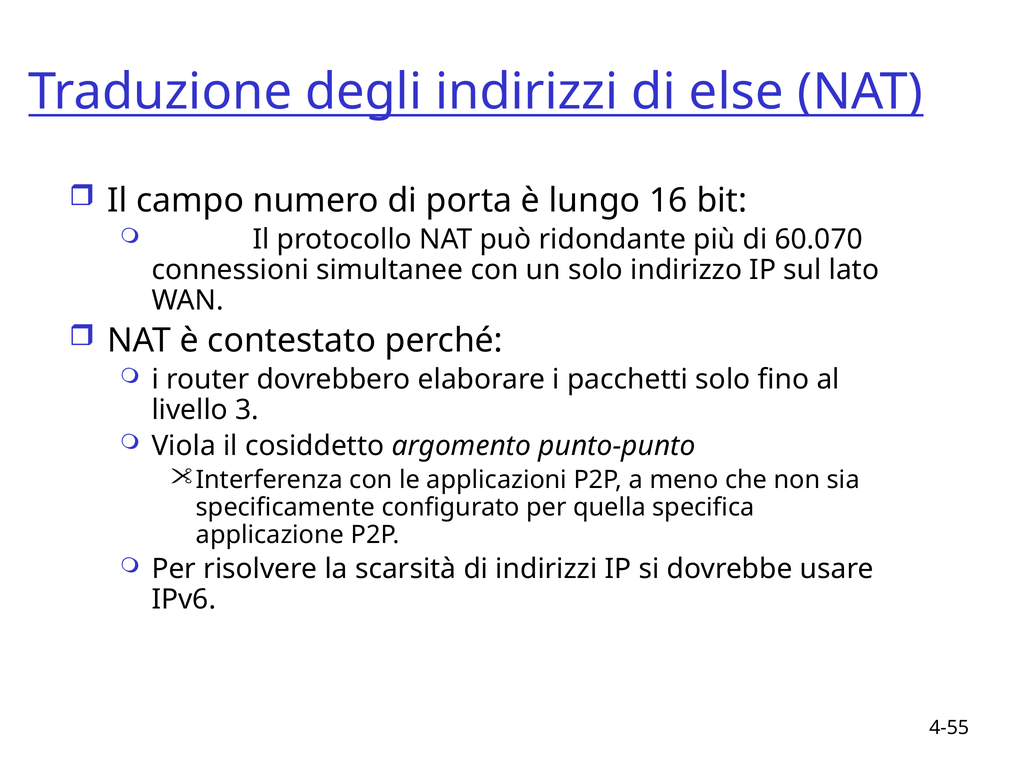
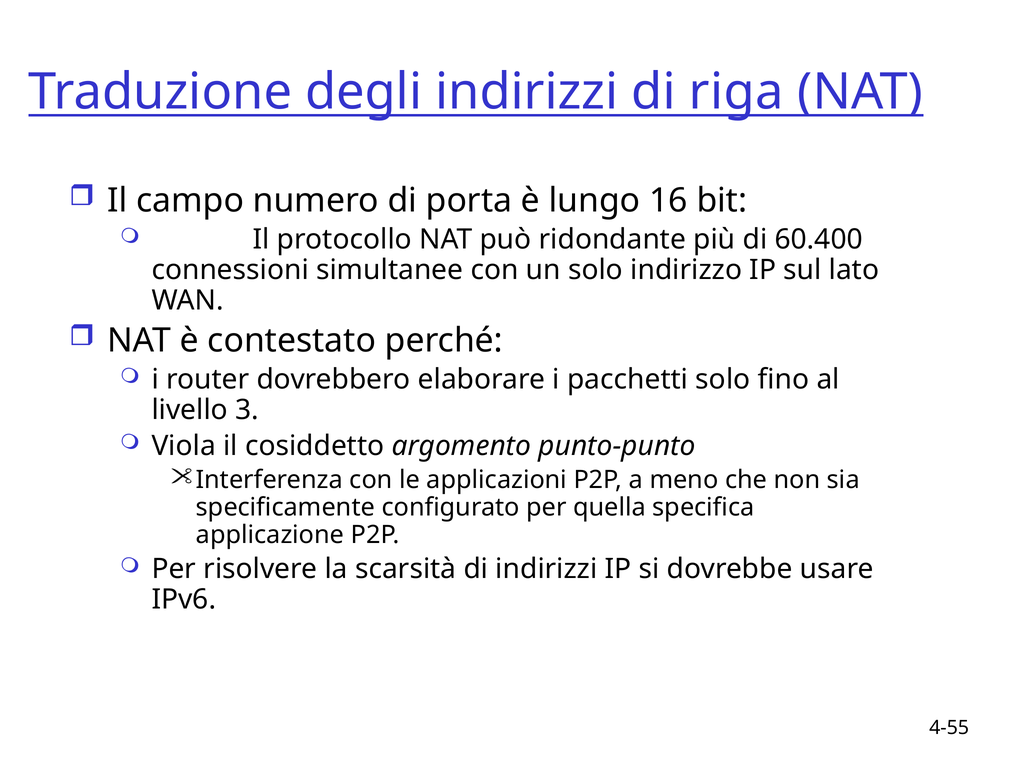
else: else -> riga
60.070: 60.070 -> 60.400
